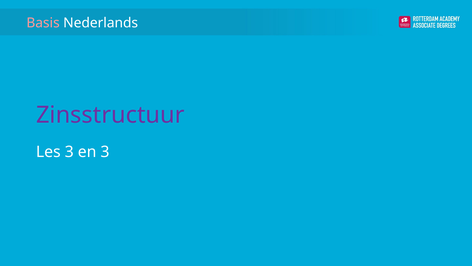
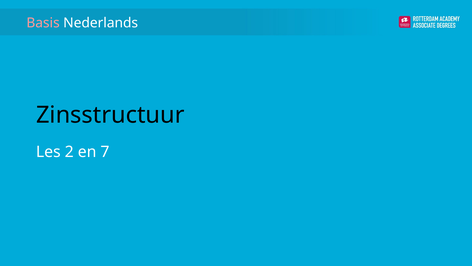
Zinsstructuur colour: purple -> black
Les 3: 3 -> 2
en 3: 3 -> 7
